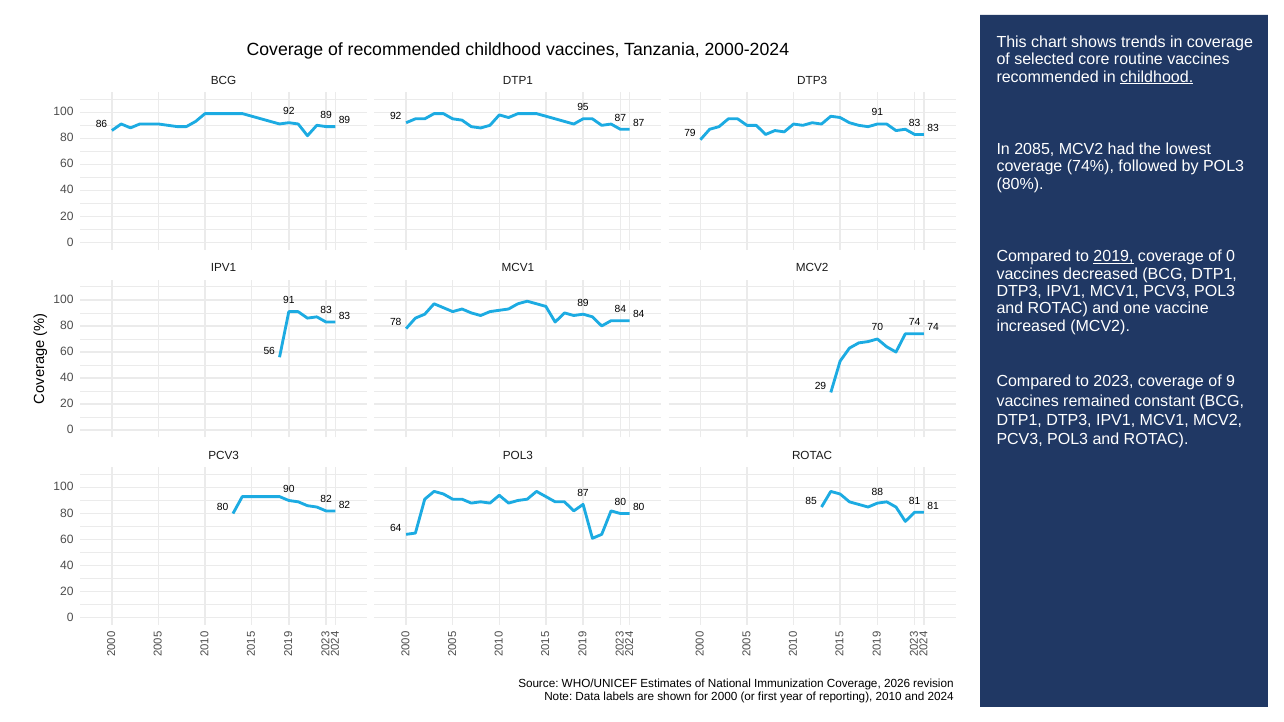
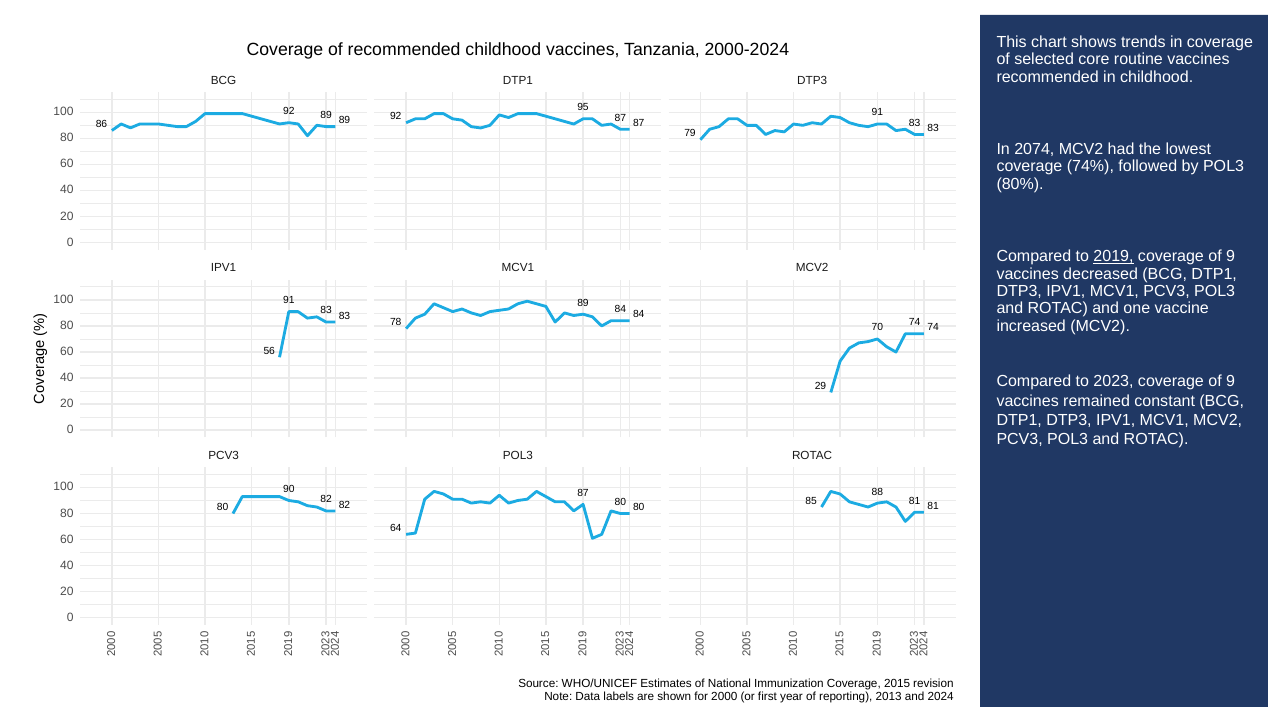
childhood at (1157, 77) underline: present -> none
2085: 2085 -> 2074
0 at (1231, 257): 0 -> 9
2026: 2026 -> 2015
2010: 2010 -> 2013
